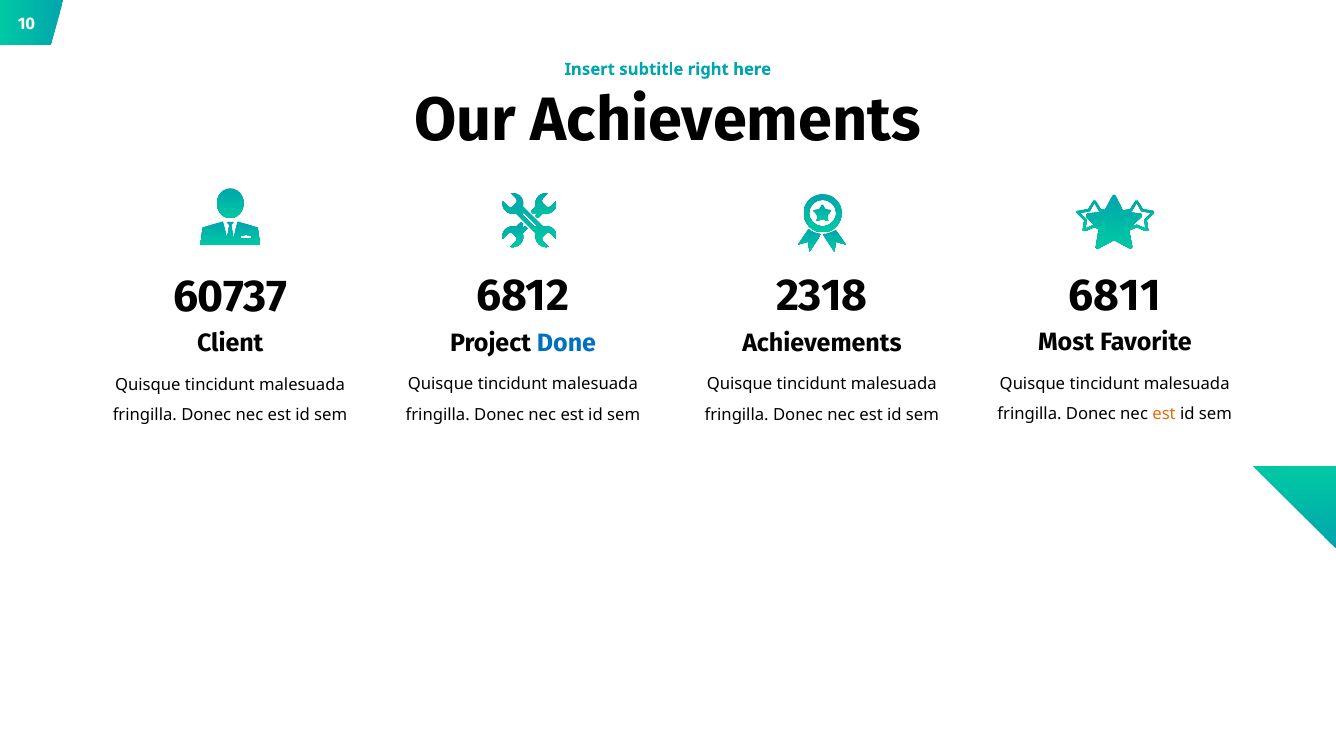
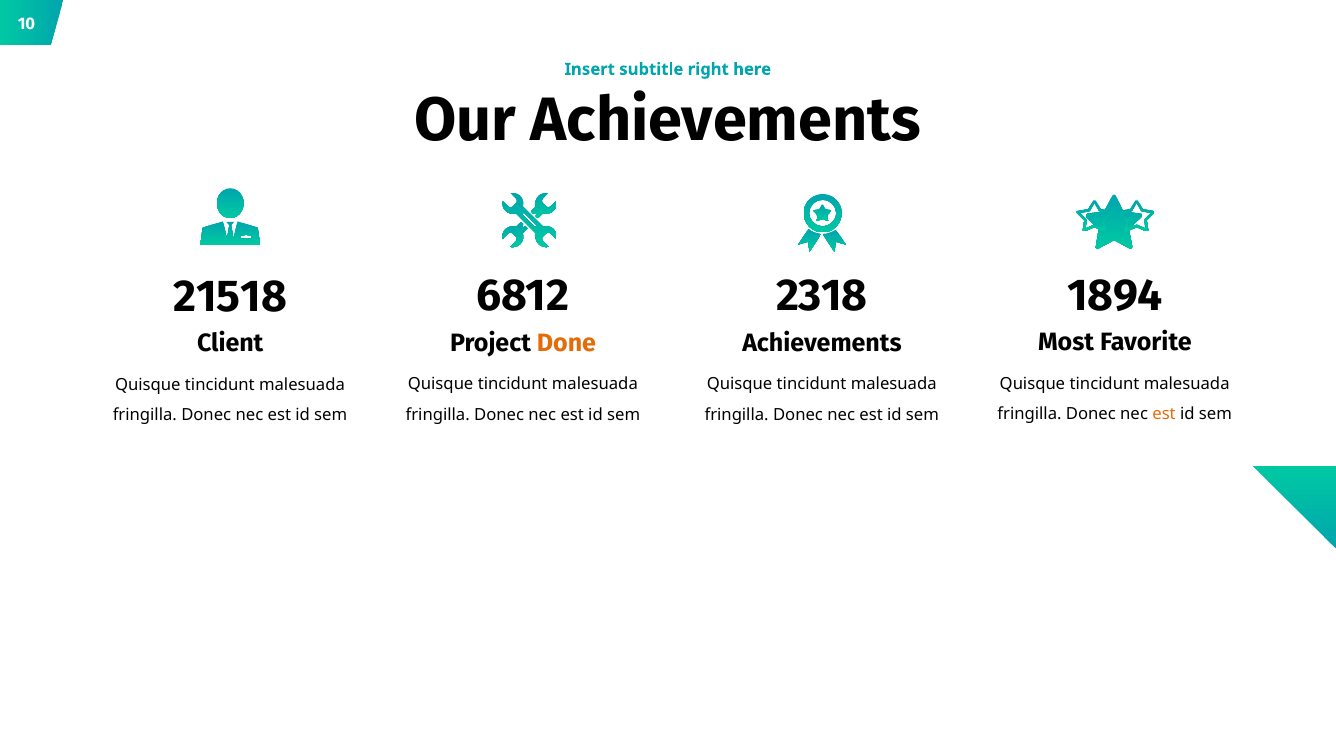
6811: 6811 -> 1894
60737: 60737 -> 21518
Done colour: blue -> orange
